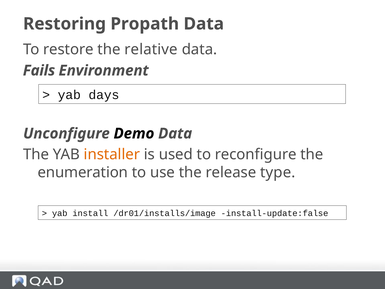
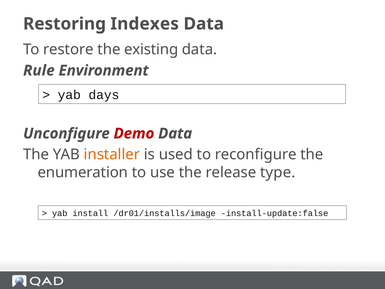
Propath: Propath -> Indexes
relative: relative -> existing
Fails: Fails -> Rule
Demo colour: black -> red
